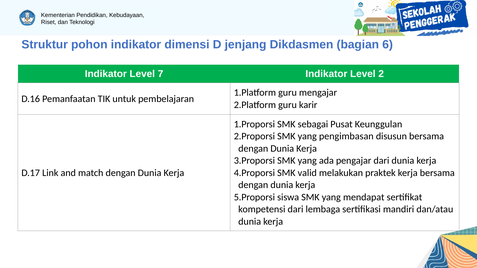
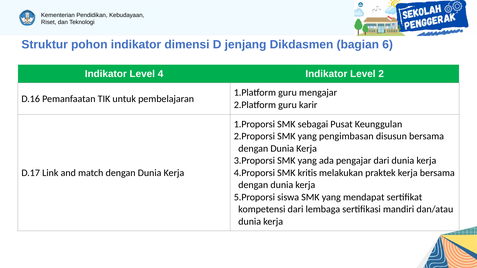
7: 7 -> 4
valid: valid -> kritis
